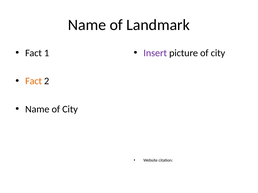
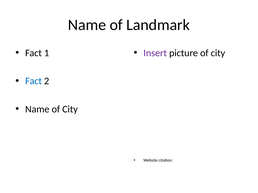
Fact at (34, 81) colour: orange -> blue
